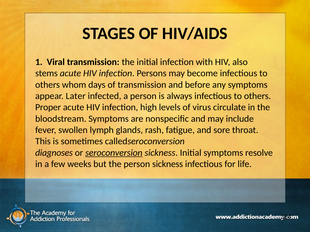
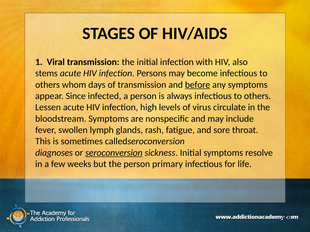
before underline: none -> present
Later: Later -> Since
Proper: Proper -> Lessen
person sickness: sickness -> primary
